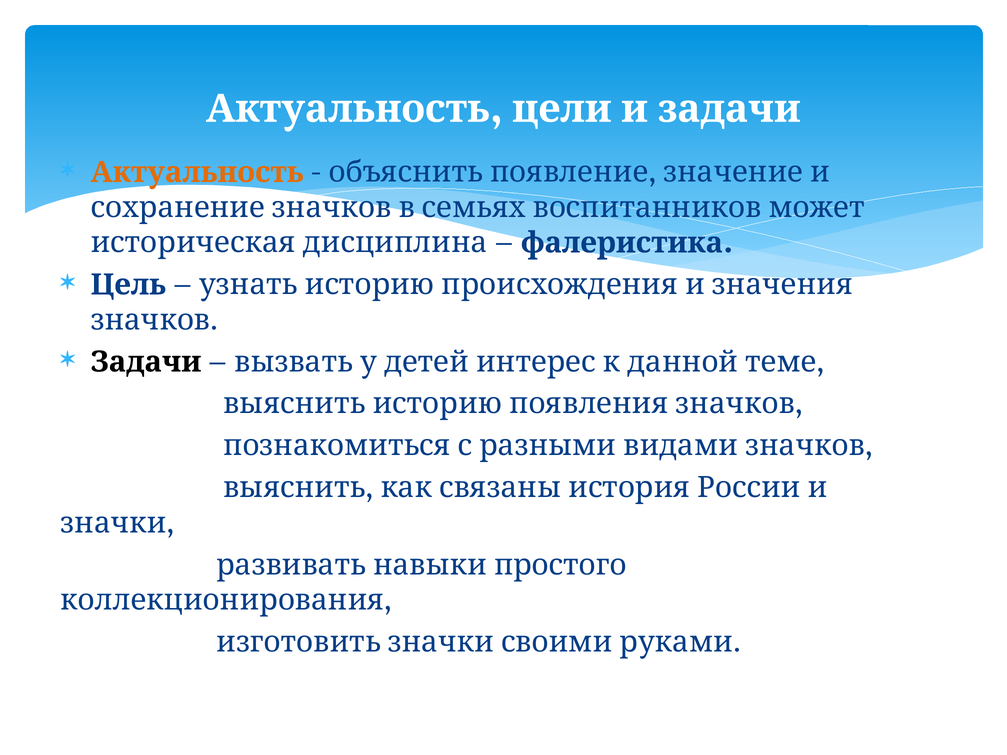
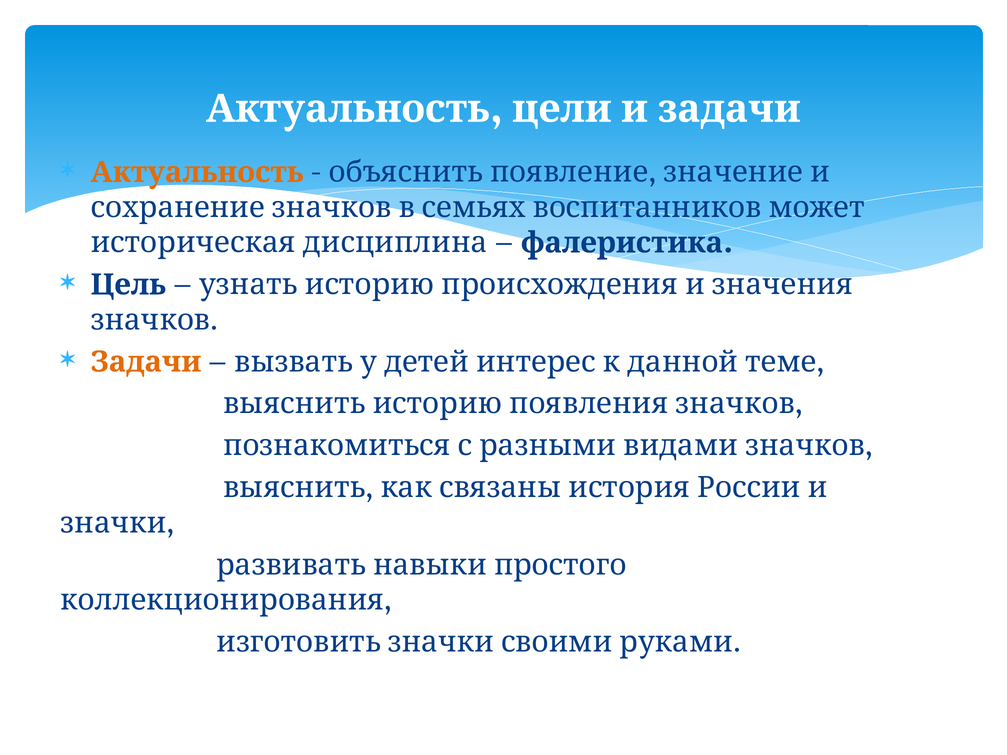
Задачи colour: black -> orange
